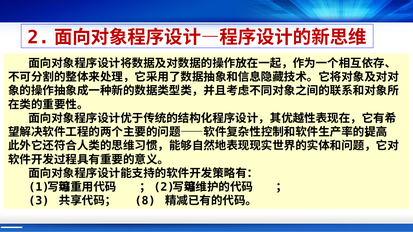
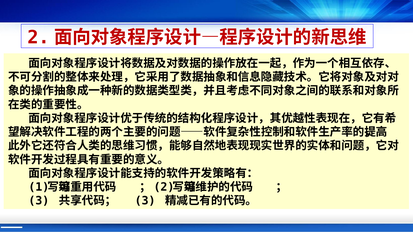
8 at (145, 201): 8 -> 3
